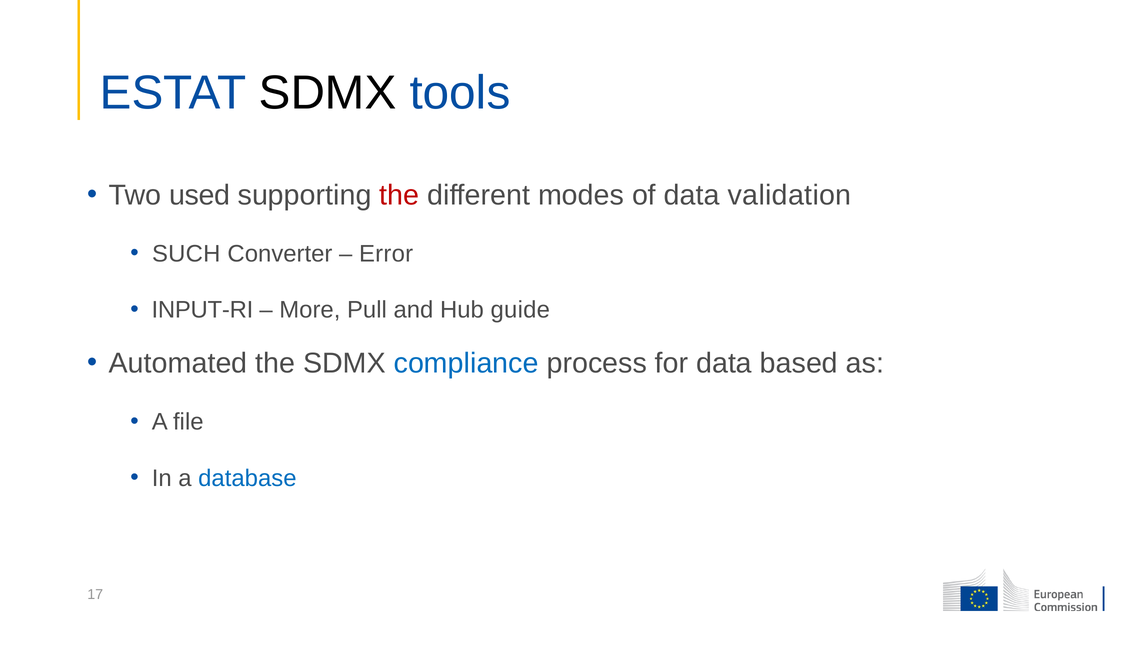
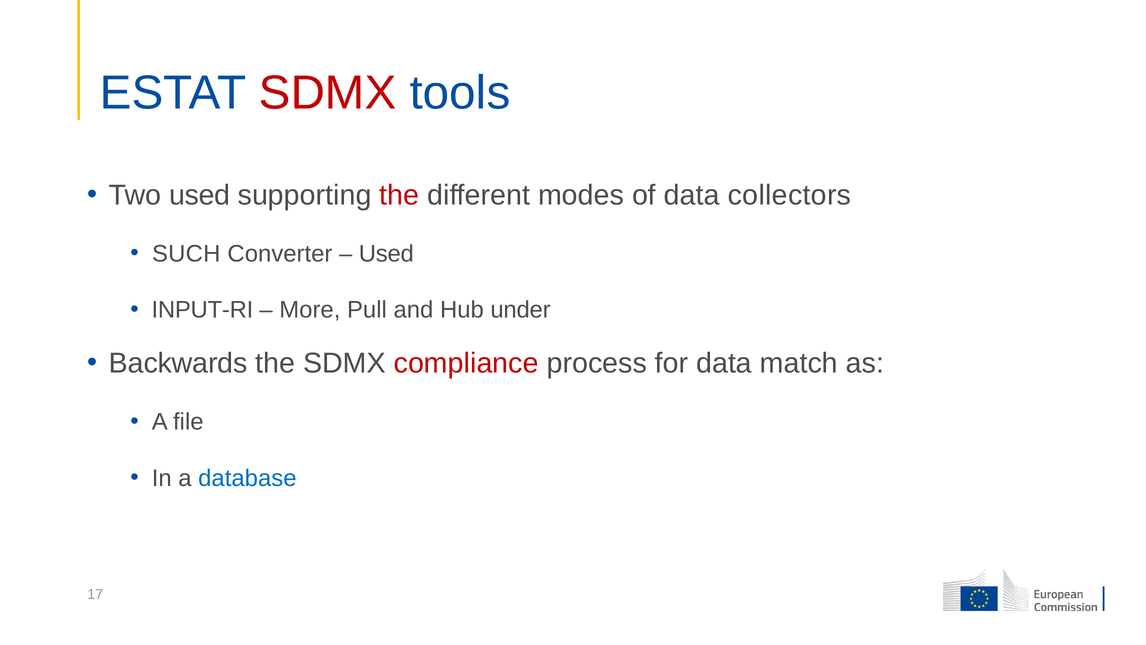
SDMX at (328, 93) colour: black -> red
validation: validation -> collectors
Error at (386, 254): Error -> Used
guide: guide -> under
Automated: Automated -> Backwards
compliance colour: blue -> red
based: based -> match
